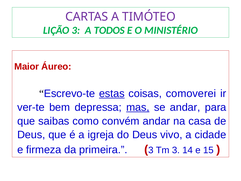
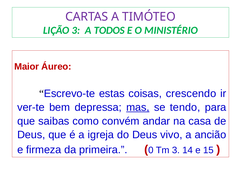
estas underline: present -> none
comoverei: comoverei -> crescendo
se andar: andar -> tendo
cidade: cidade -> ancião
3 at (151, 150): 3 -> 0
